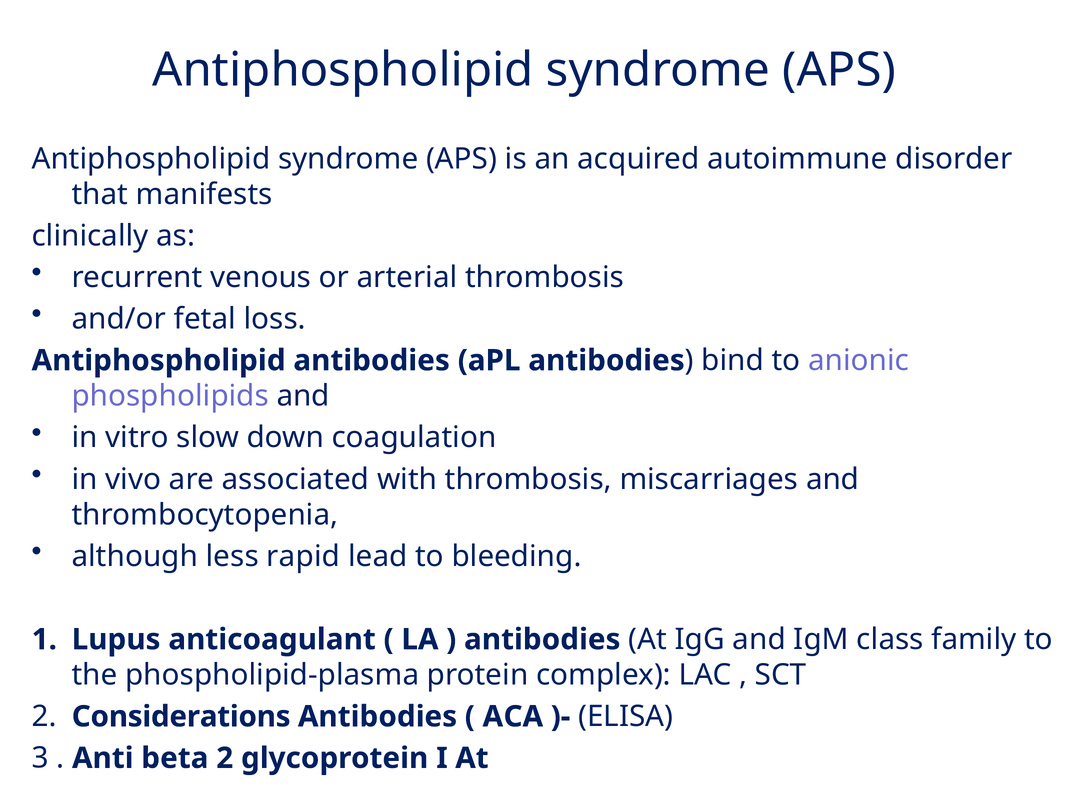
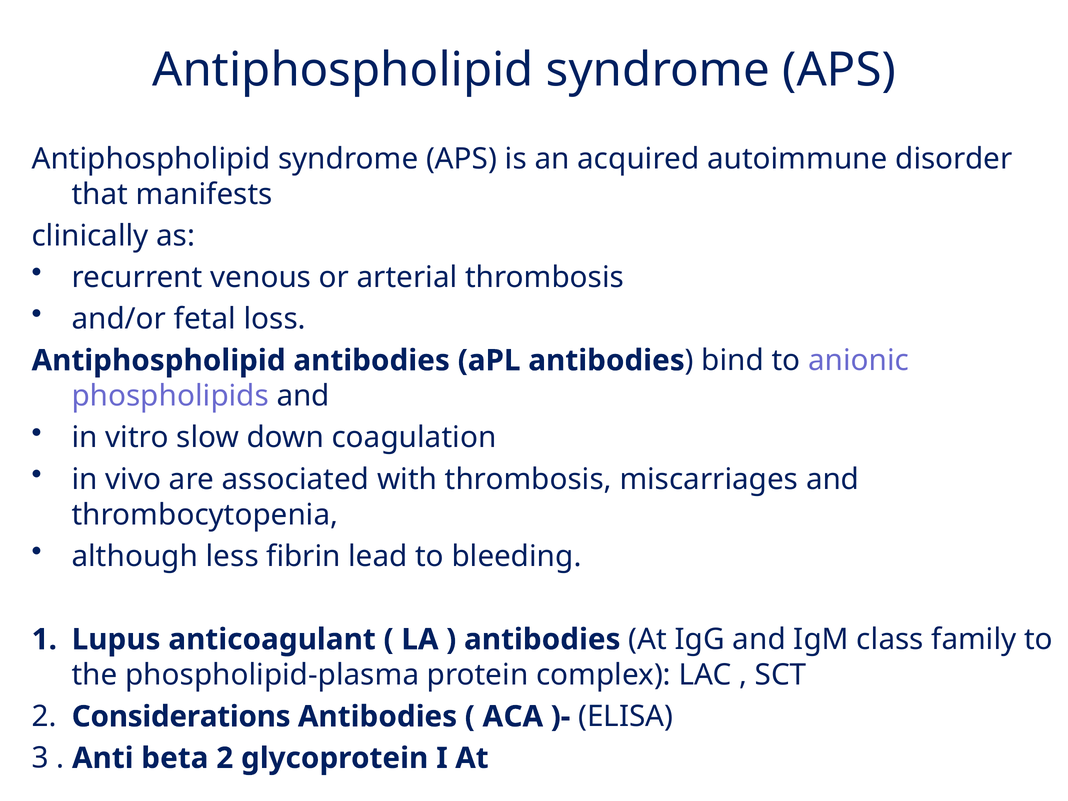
rapid: rapid -> fibrin
